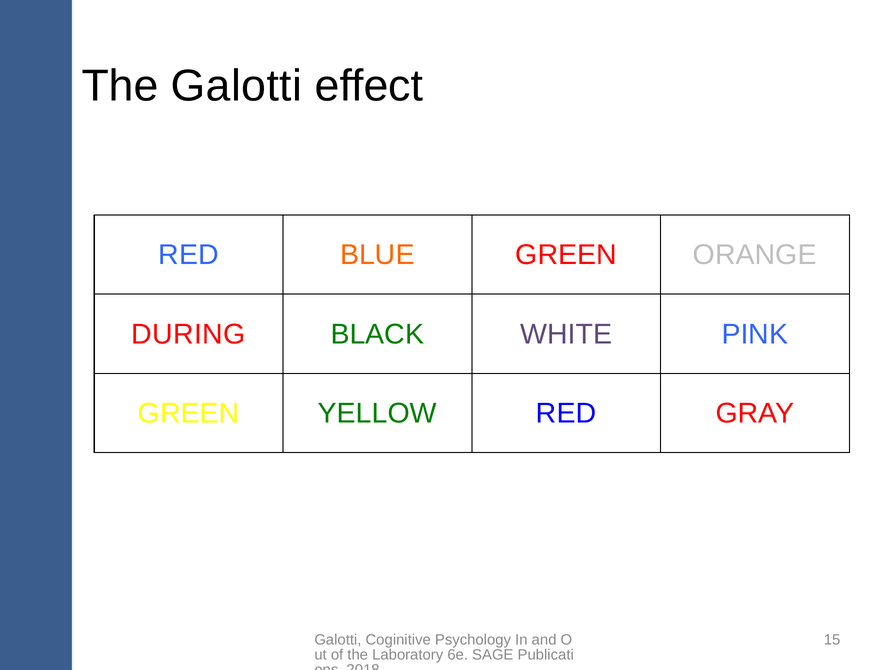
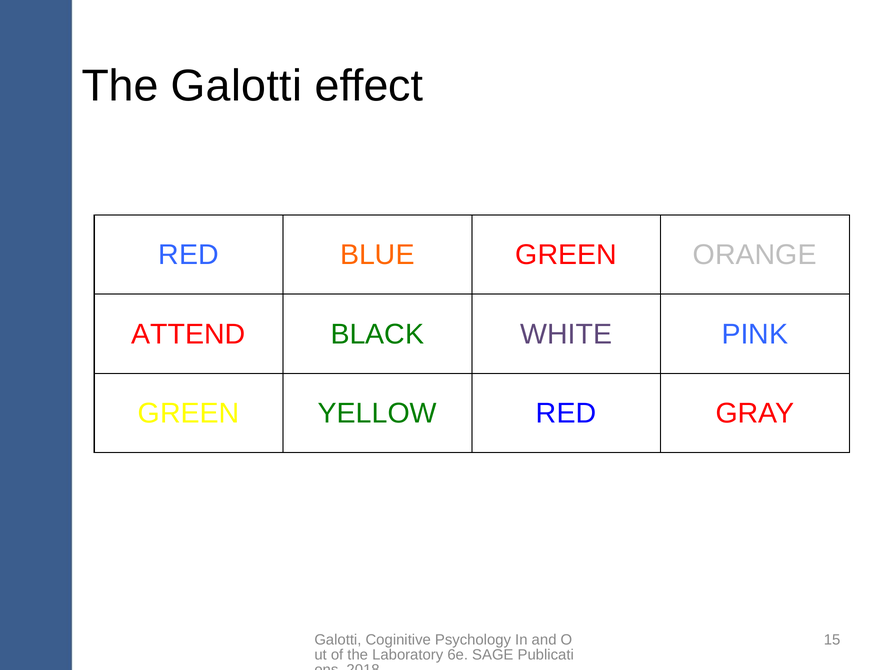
DURING: DURING -> ATTEND
